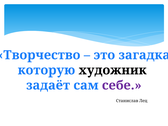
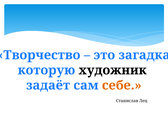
себе colour: purple -> orange
